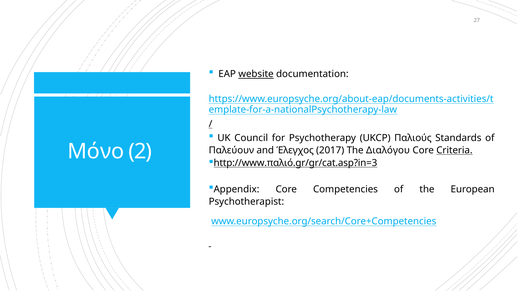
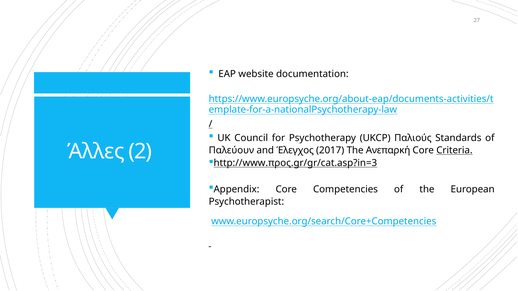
website underline: present -> none
Μόνο: Μόνο -> Άλλες
Διαλόγου: Διαλόγου -> Ανεπαρκή
http://www.παλιό.gr/gr/cat.asp?in=3: http://www.παλιό.gr/gr/cat.asp?in=3 -> http://www.προς.gr/gr/cat.asp?in=3
